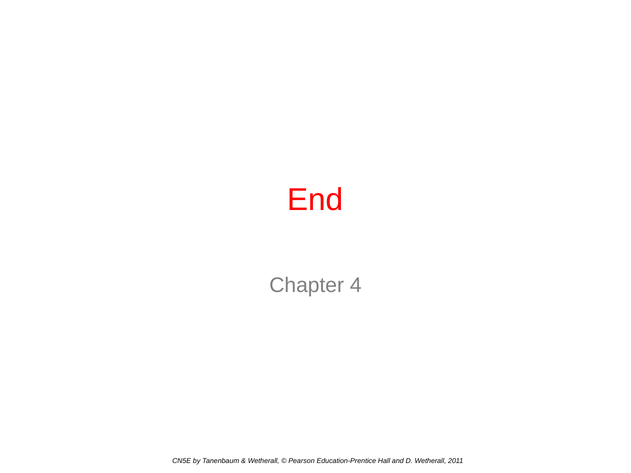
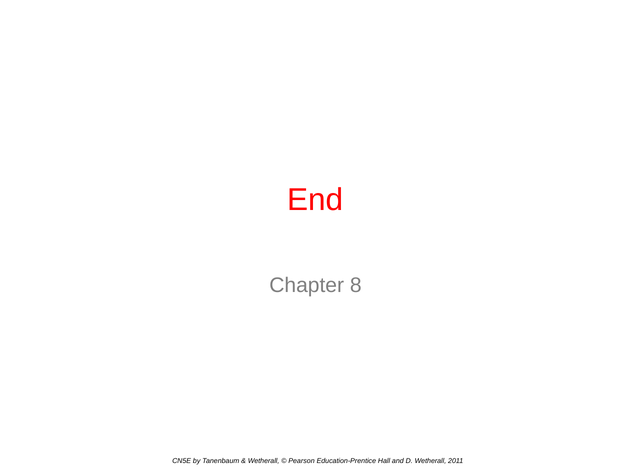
4: 4 -> 8
